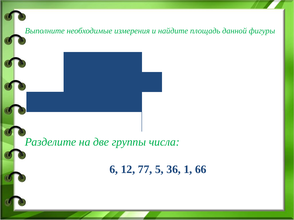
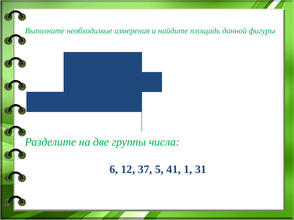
77: 77 -> 37
36: 36 -> 41
66: 66 -> 31
